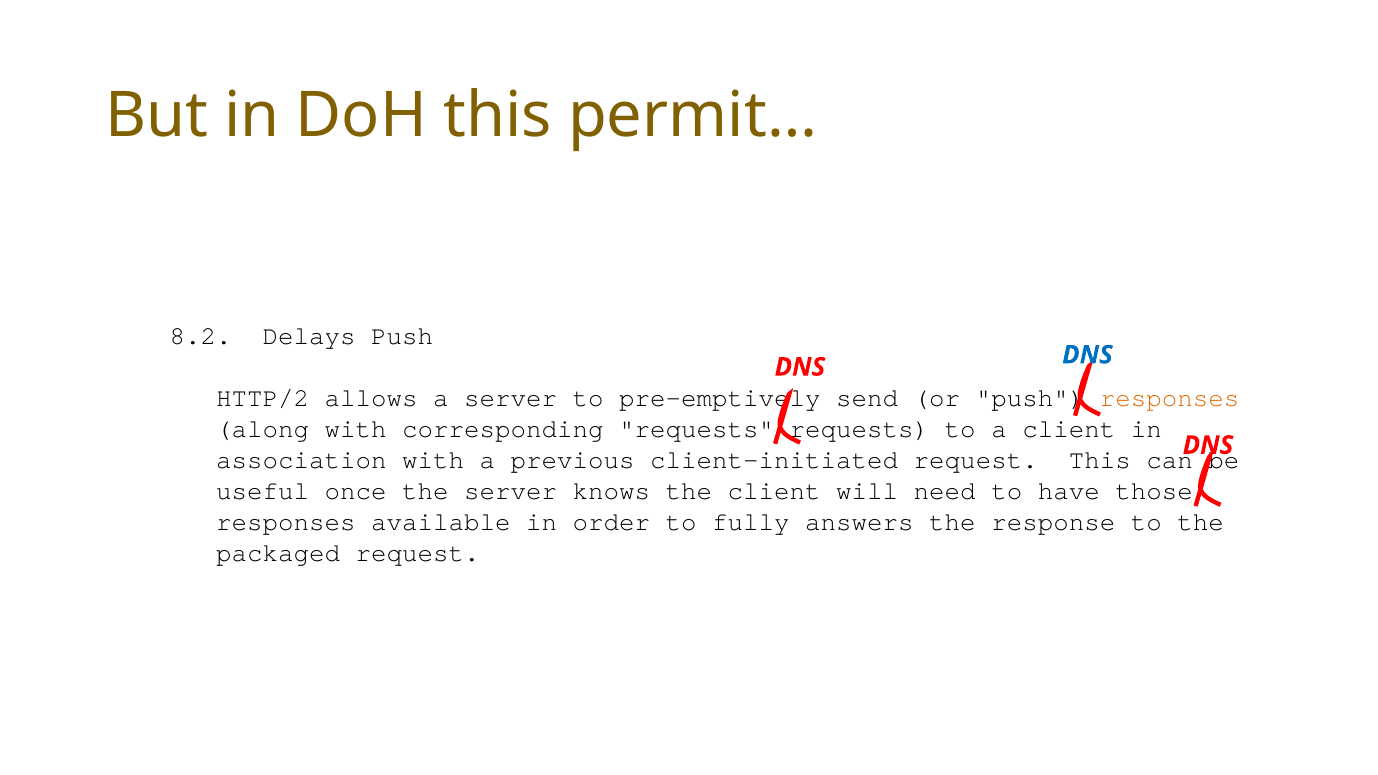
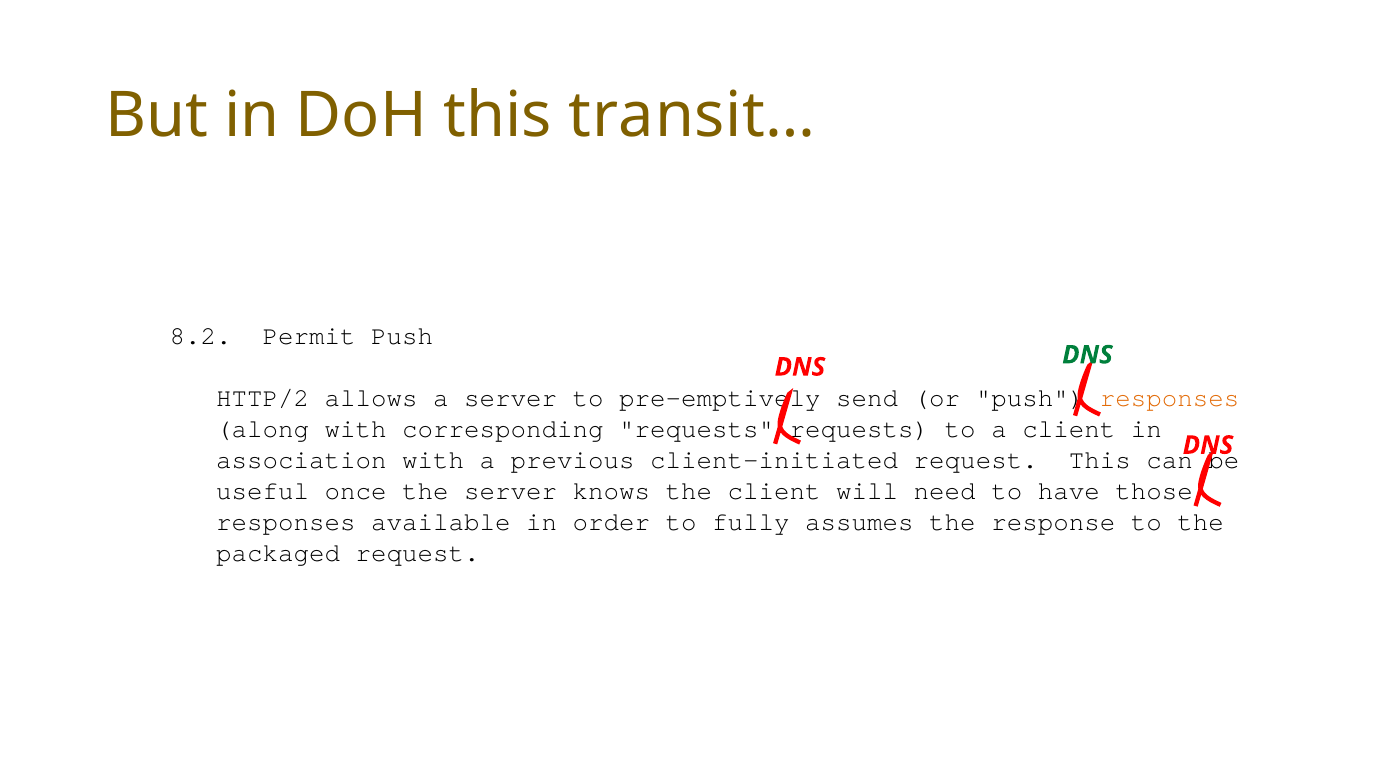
permit…: permit… -> transit…
Delays: Delays -> Permit
DNS at (1087, 355) colour: blue -> green
answers: answers -> assumes
